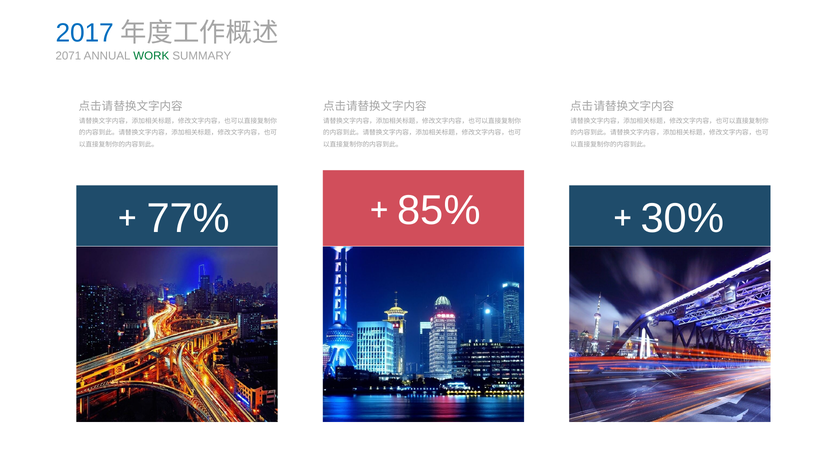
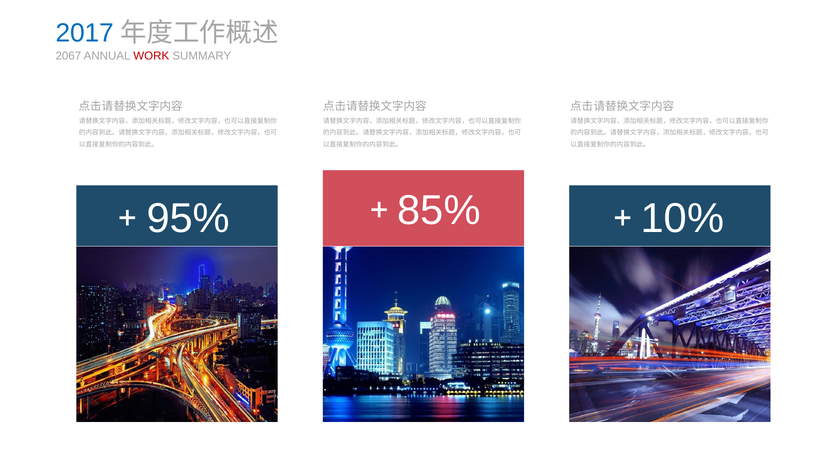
2071: 2071 -> 2067
WORK colour: green -> red
77%: 77% -> 95%
30%: 30% -> 10%
